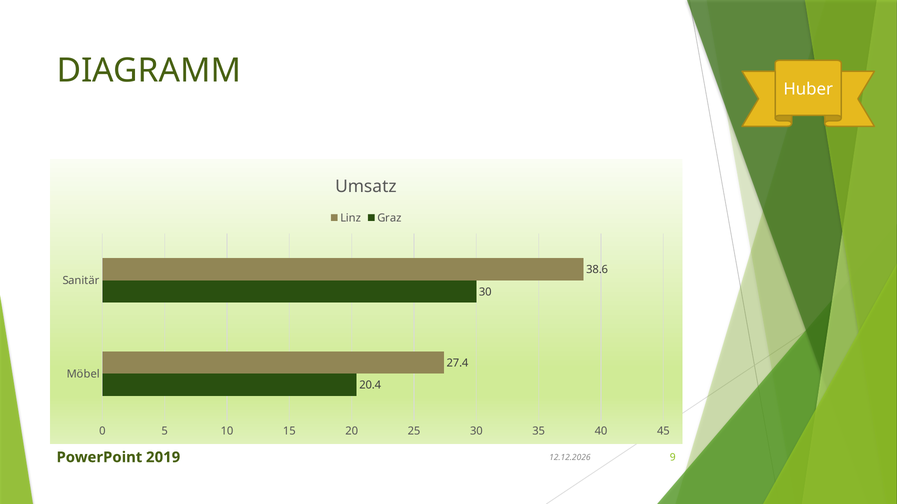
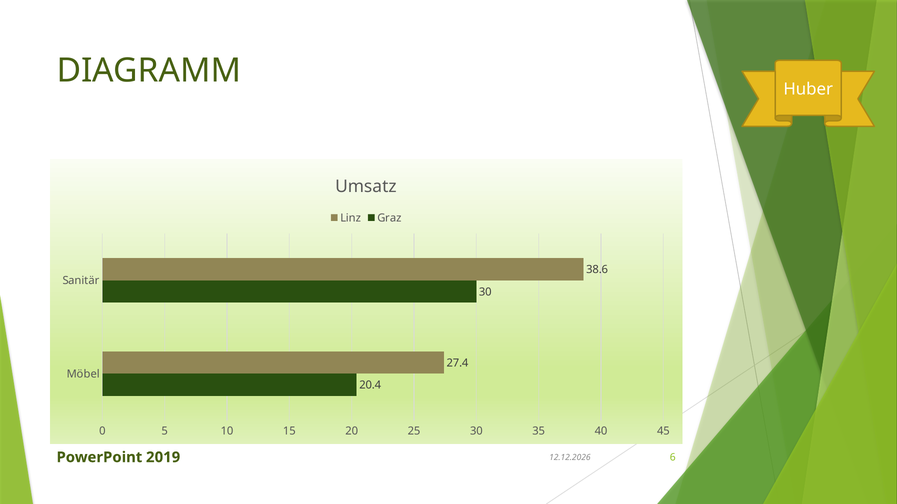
9: 9 -> 6
